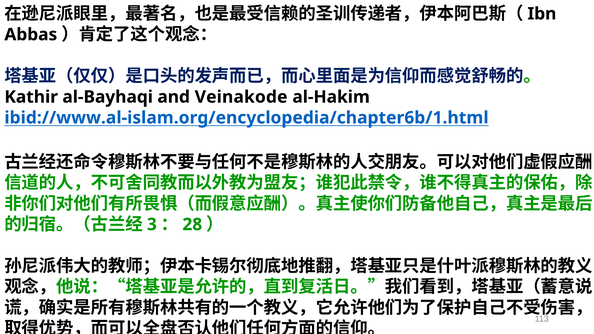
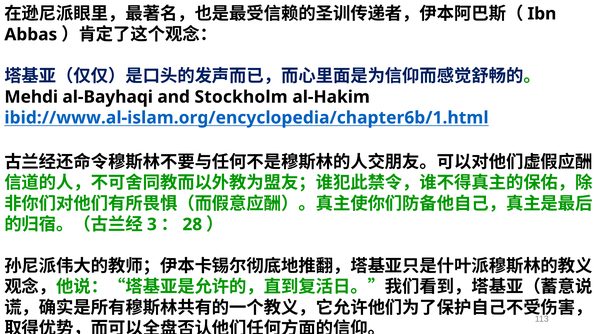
Kathir: Kathir -> Mehdi
Veinakode: Veinakode -> Stockholm
